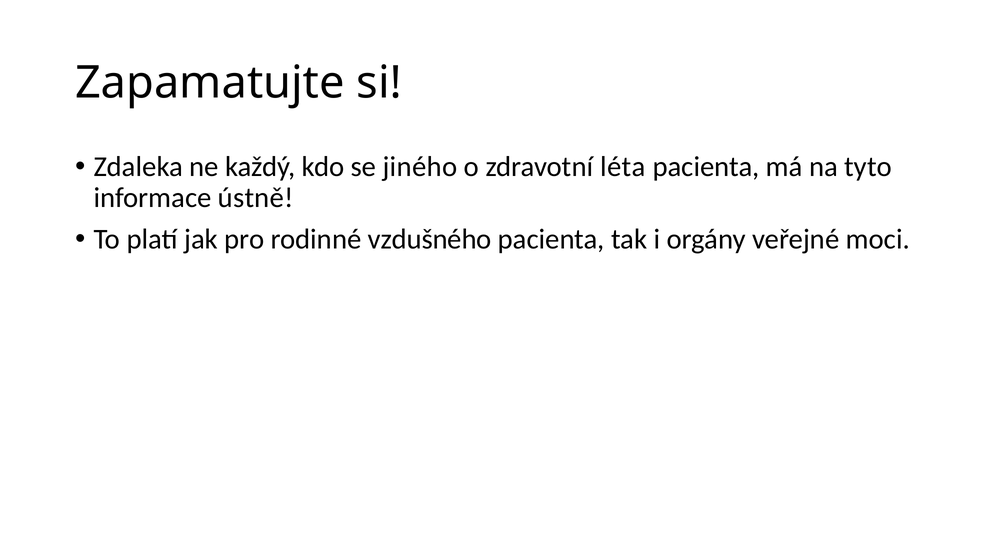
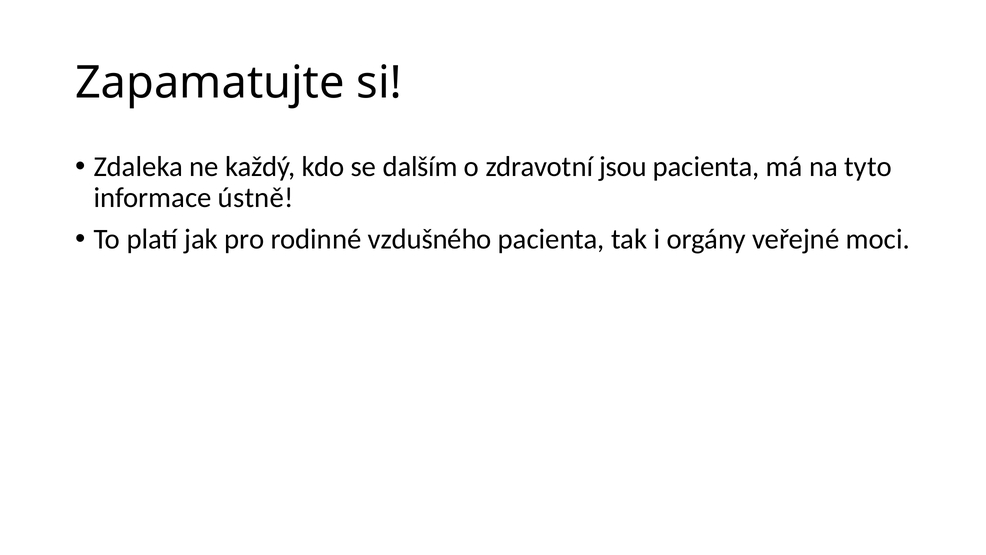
jiného: jiného -> dalším
léta: léta -> jsou
